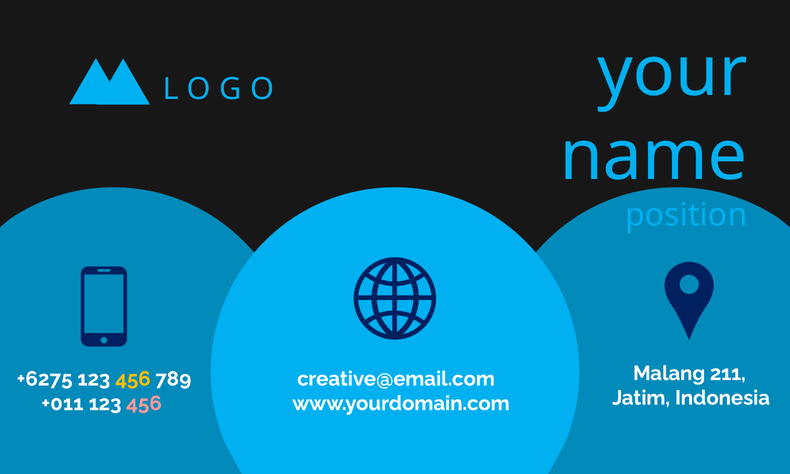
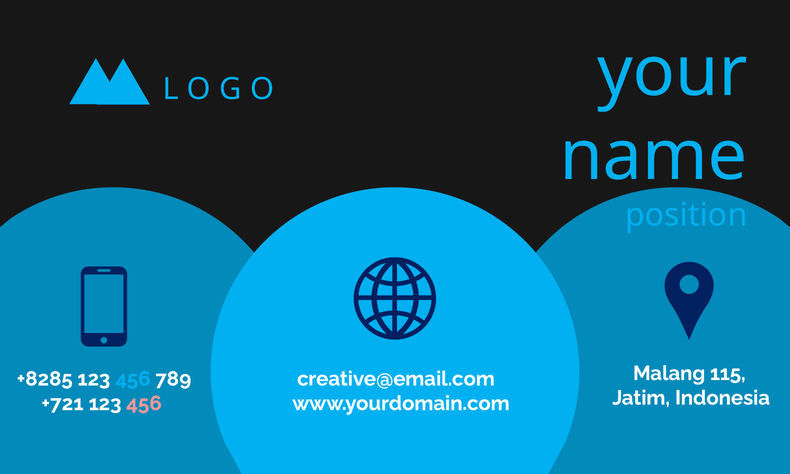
211: 211 -> 115
+6275: +6275 -> +8285
456 at (133, 379) colour: yellow -> light blue
+011: +011 -> +721
